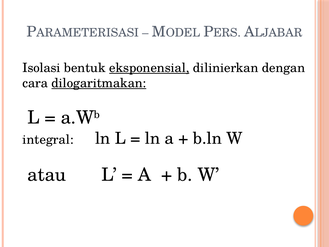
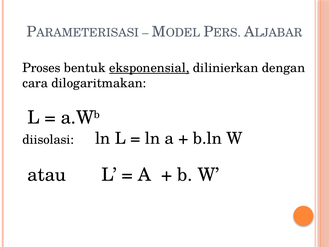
Isolasi: Isolasi -> Proses
dilogaritmakan underline: present -> none
integral: integral -> diisolasi
